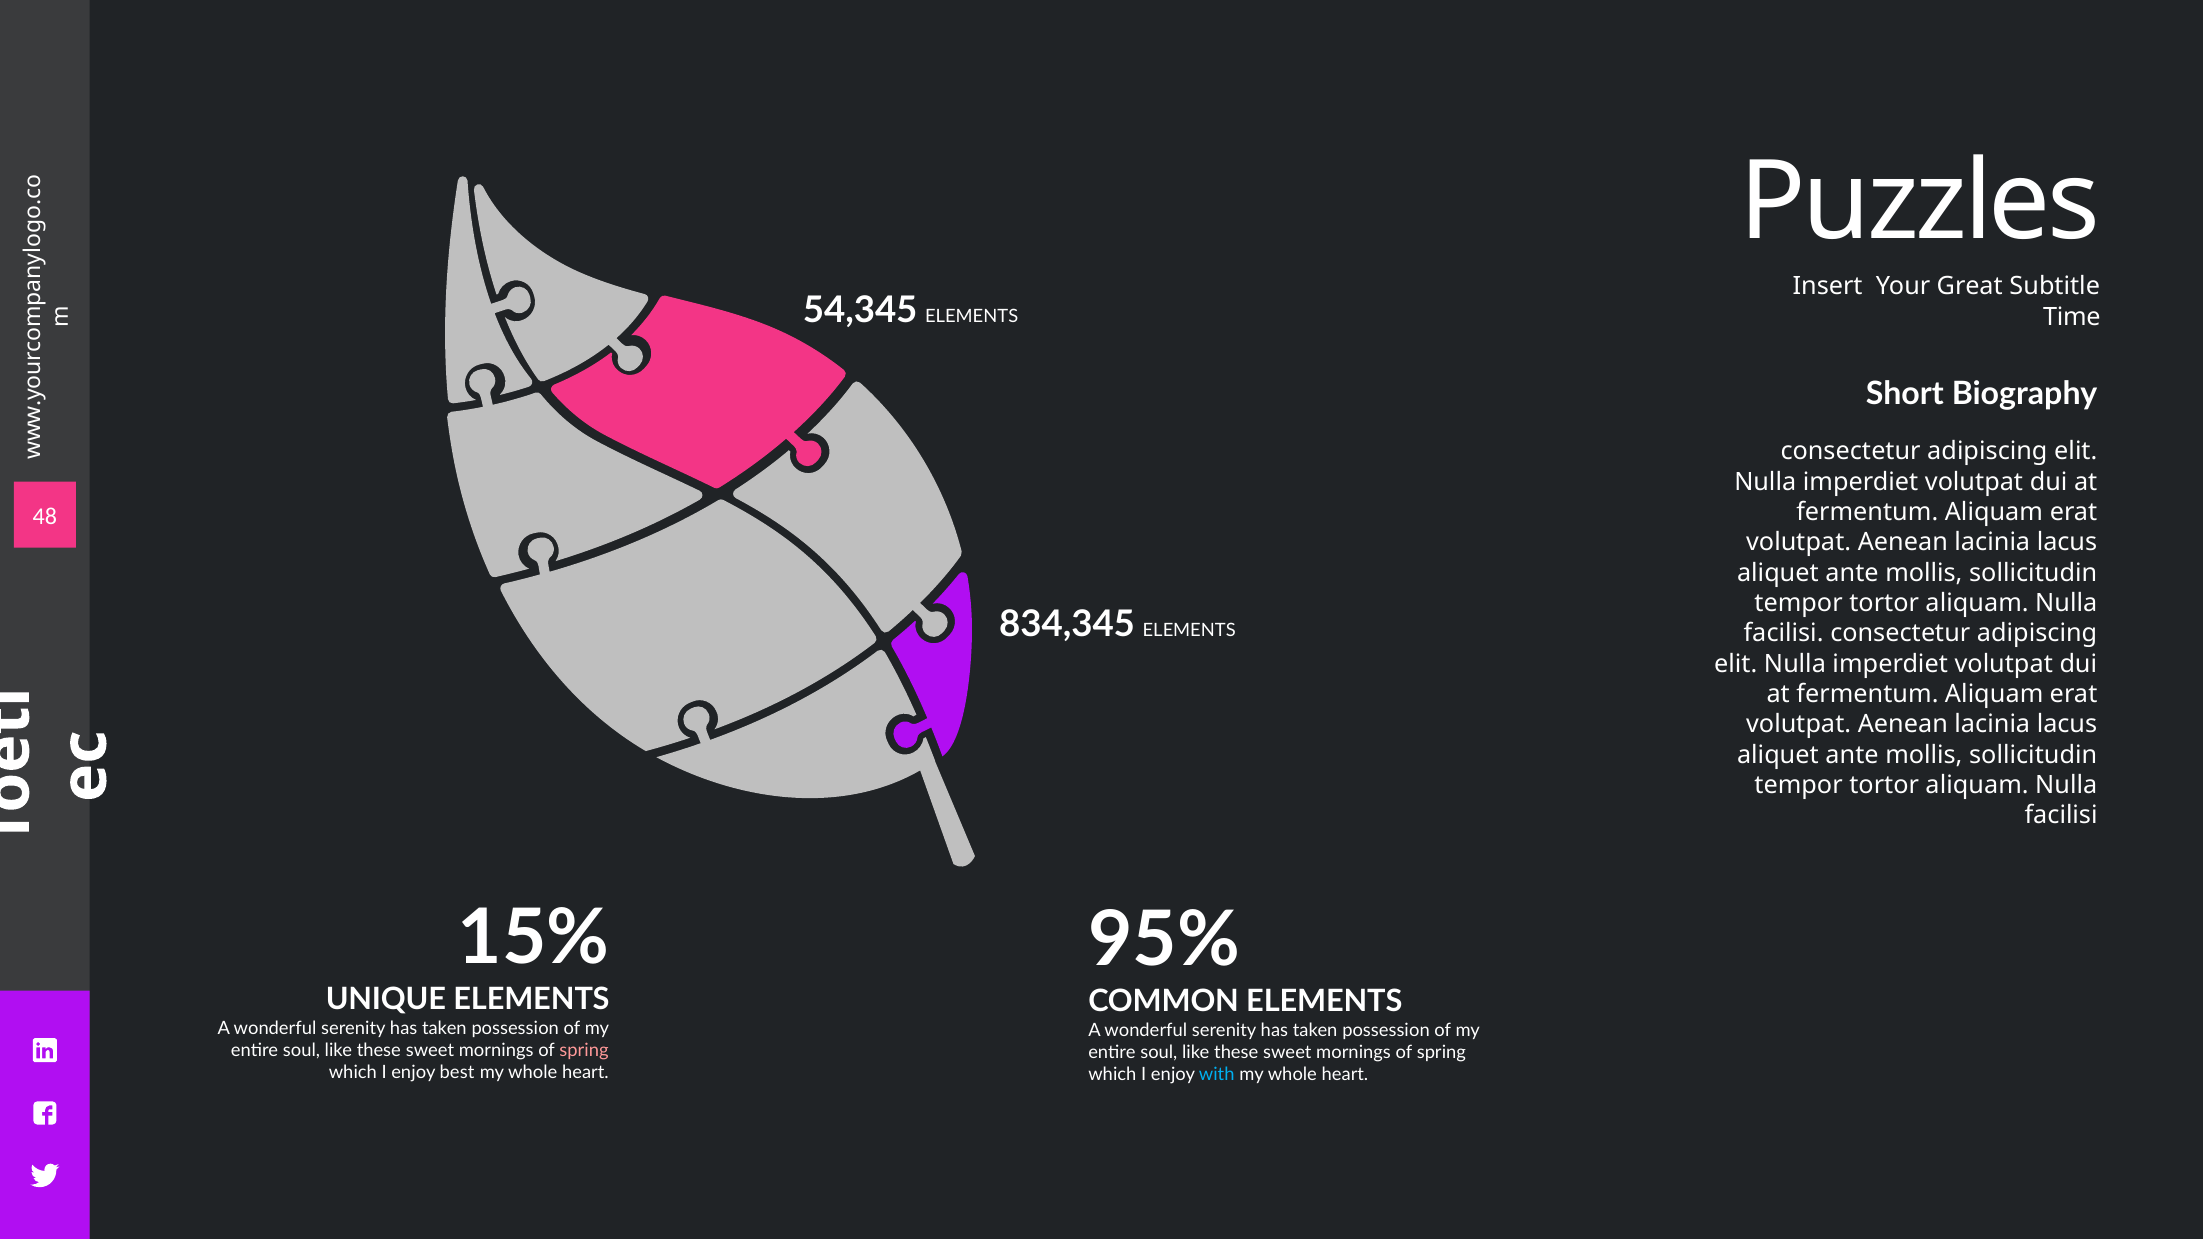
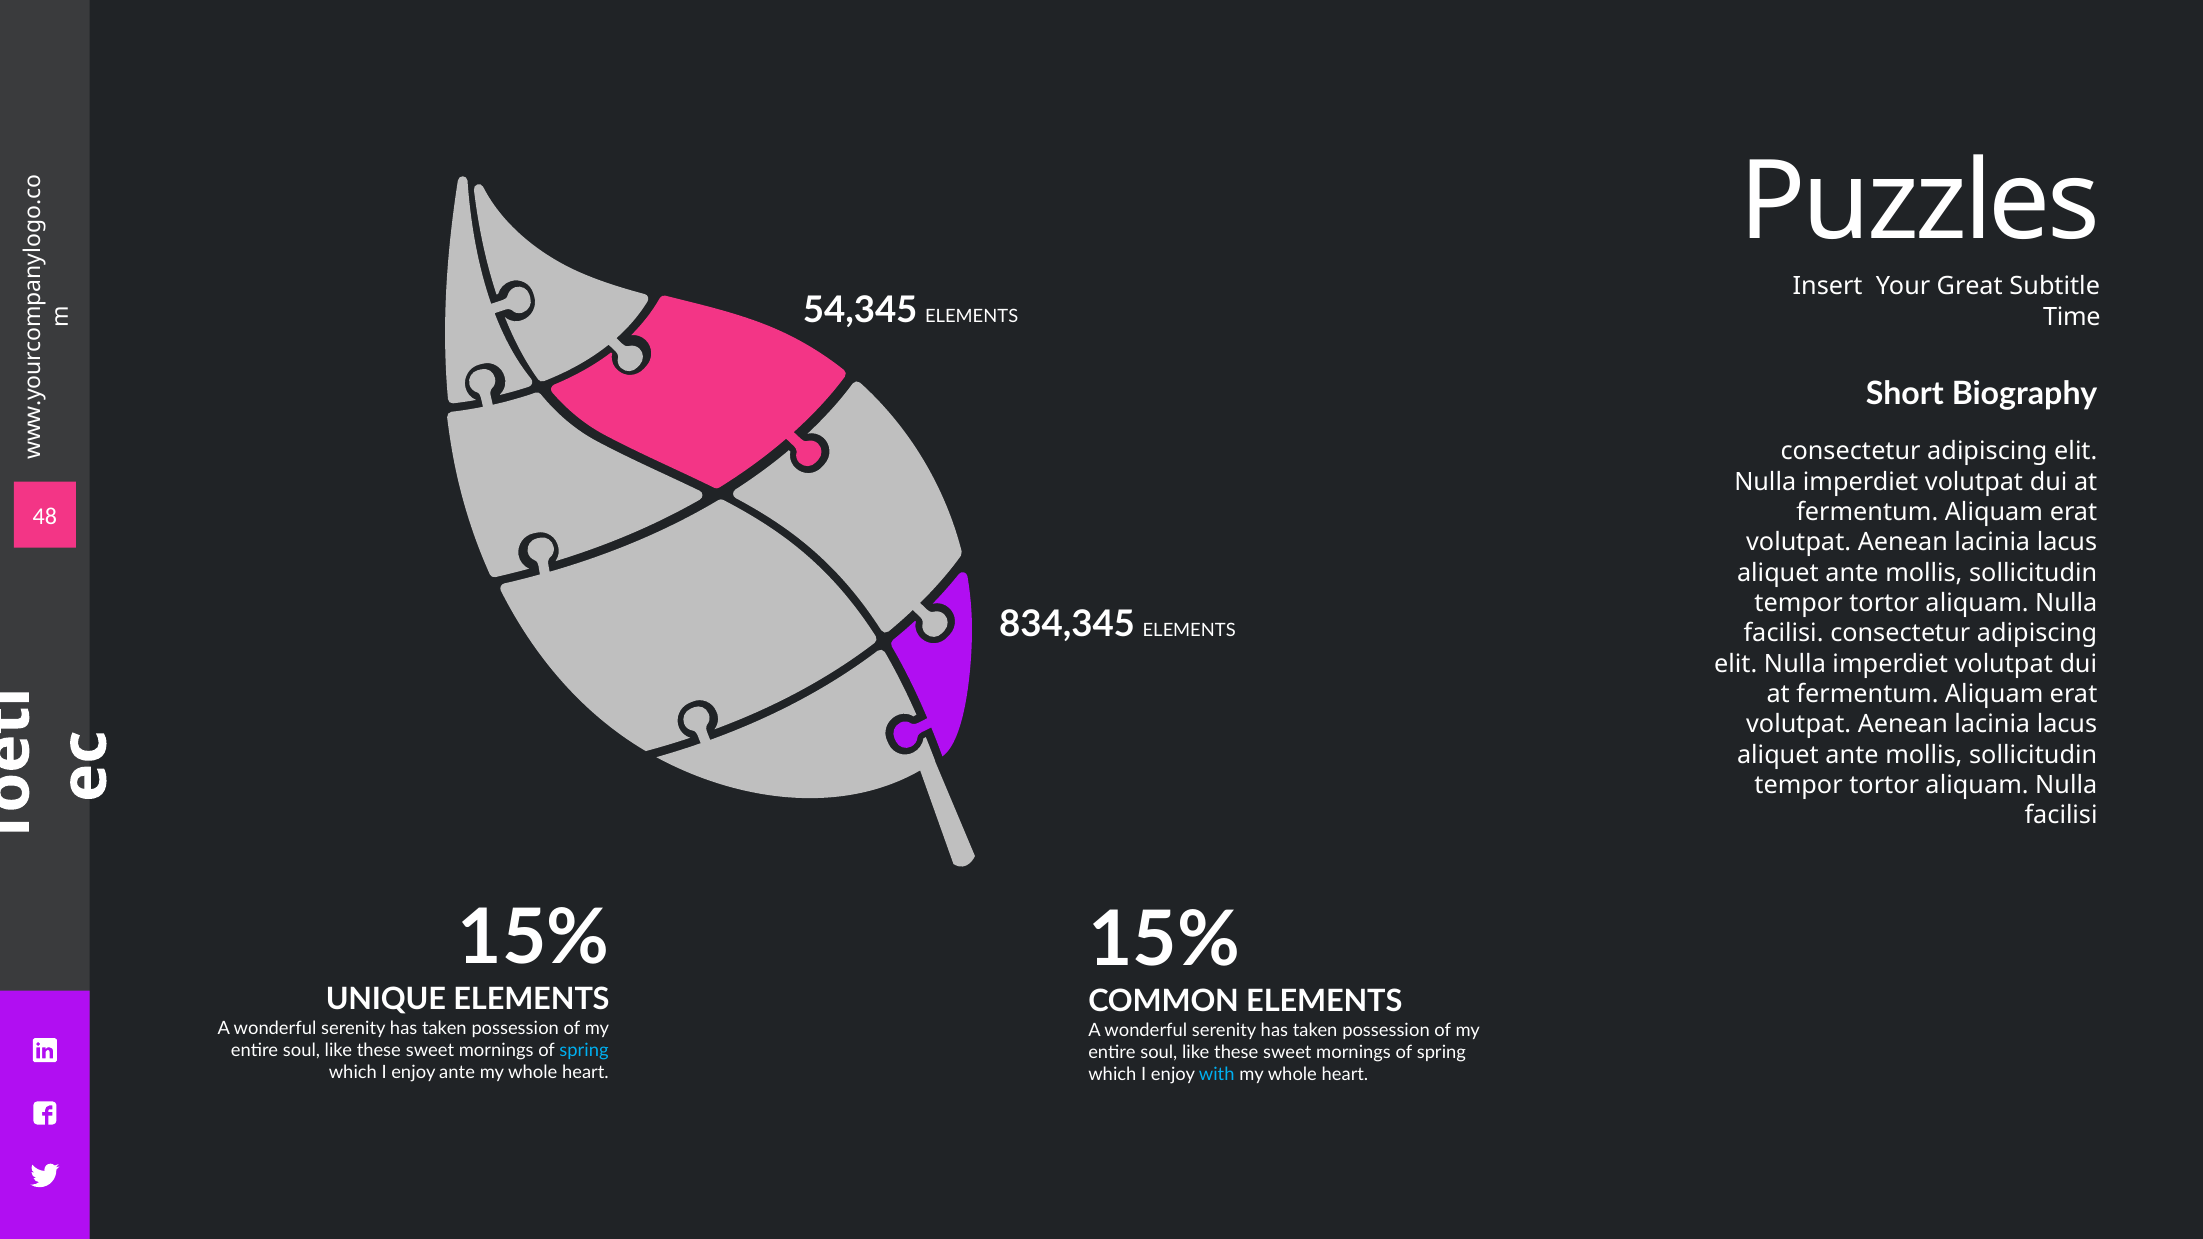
95% at (1164, 940): 95% -> 15%
spring at (584, 1050) colour: pink -> light blue
enjoy best: best -> ante
